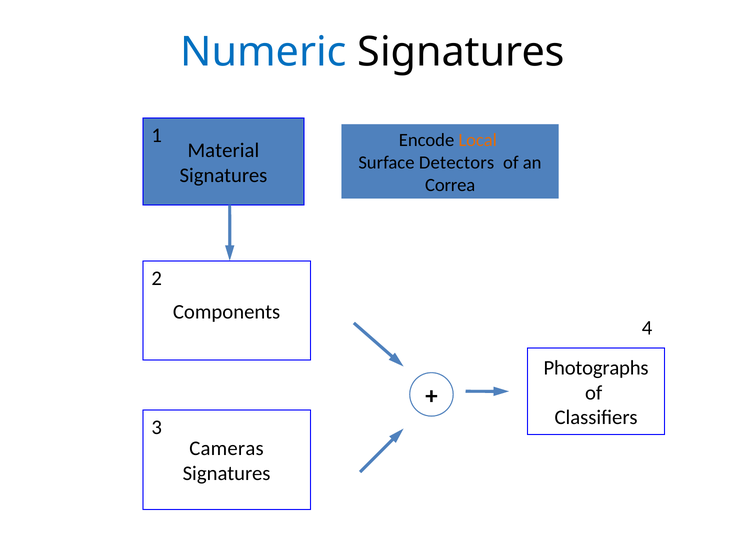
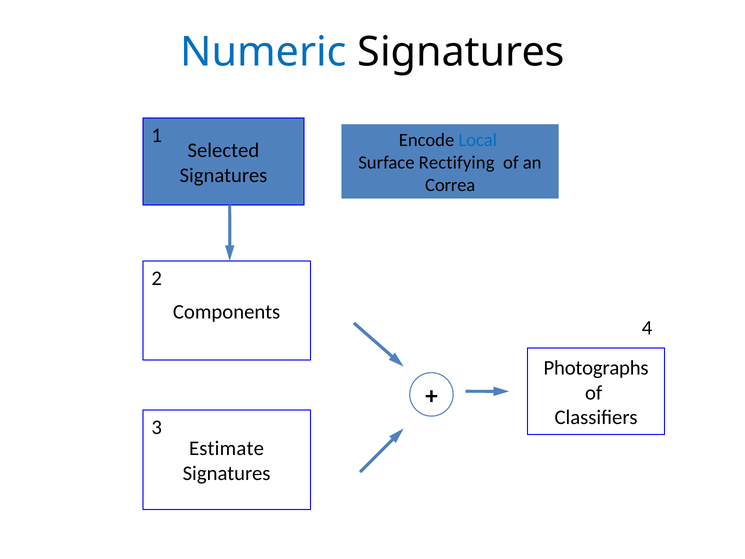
Local colour: orange -> blue
Material: Material -> Selected
Detectors: Detectors -> Rectifying
Cameras: Cameras -> Estimate
